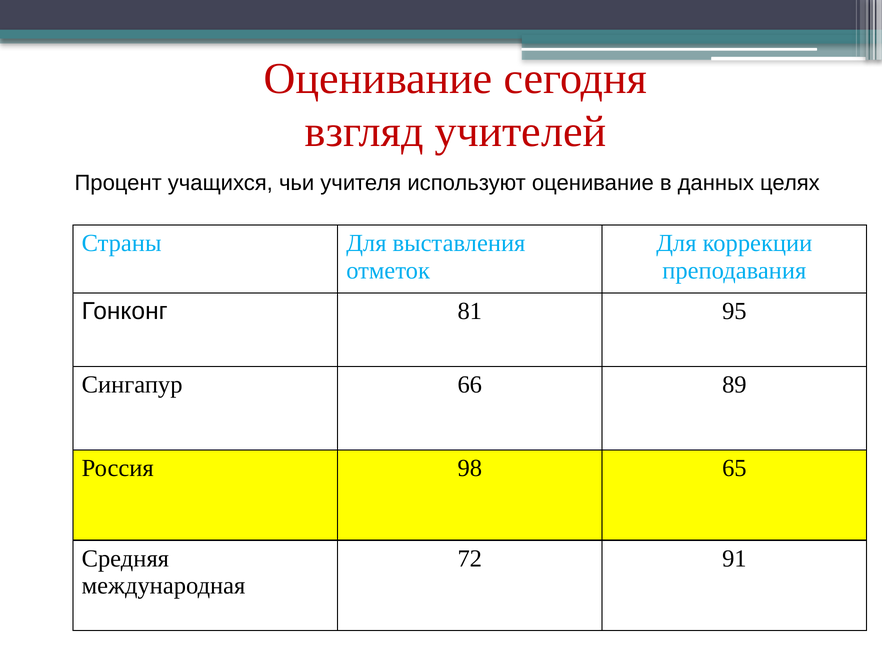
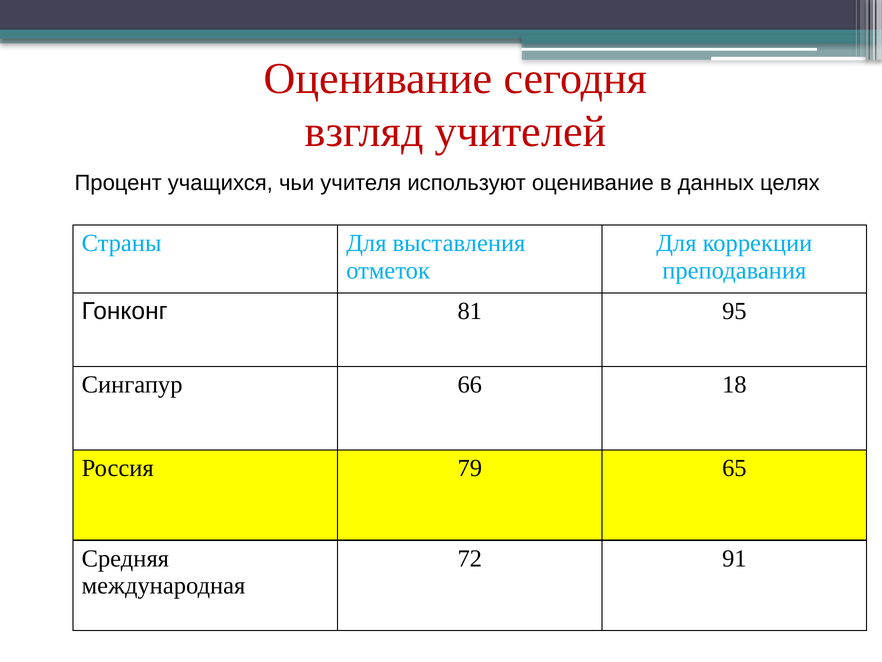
89: 89 -> 18
98: 98 -> 79
